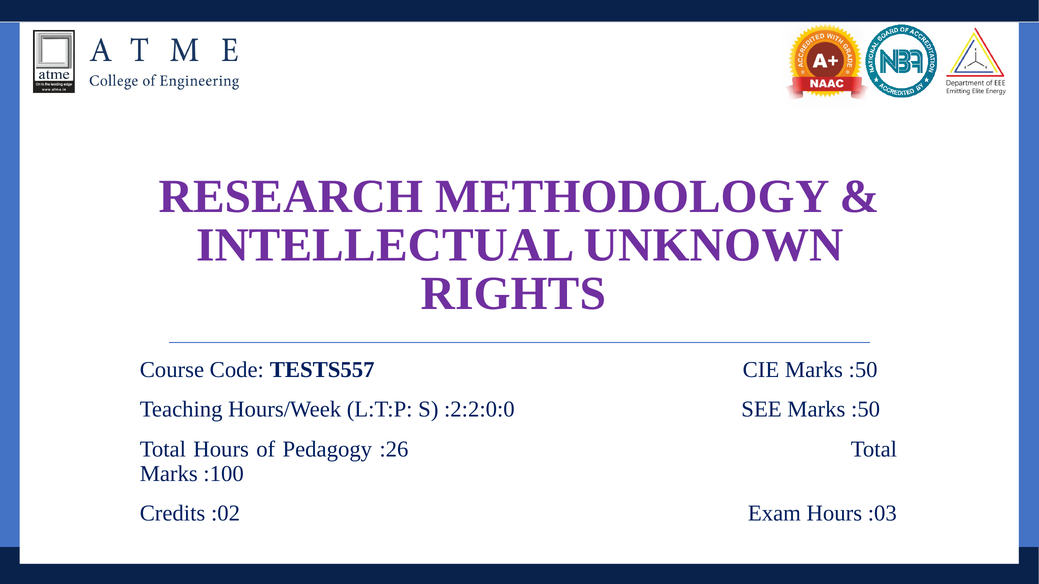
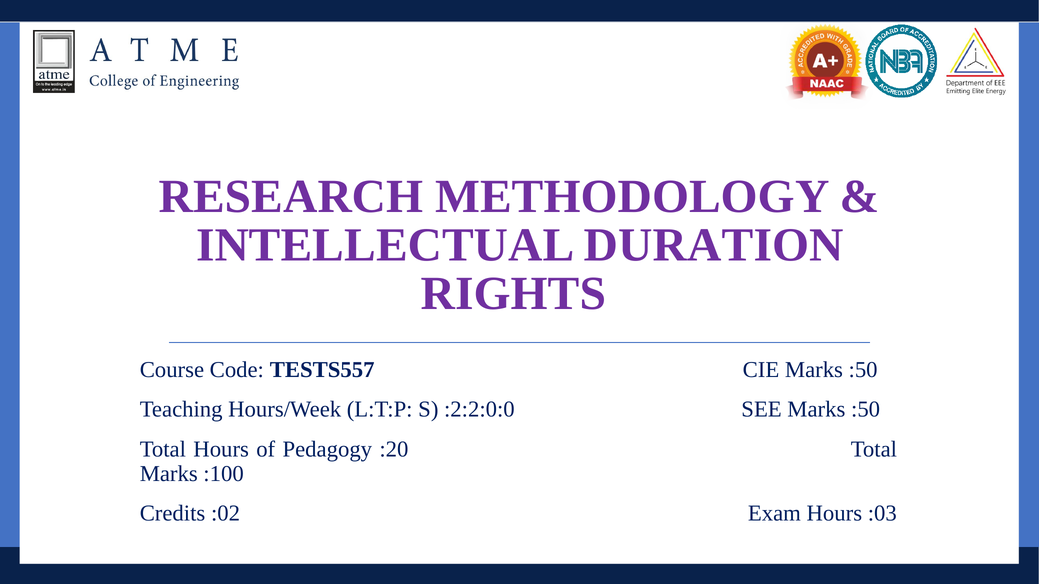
UNKNOWN: UNKNOWN -> DURATION
:26: :26 -> :20
